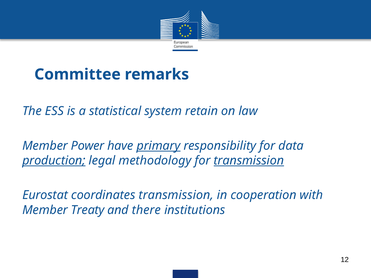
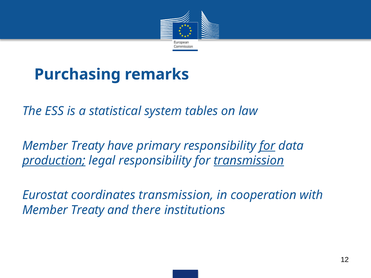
Committee: Committee -> Purchasing
retain: retain -> tables
Power at (88, 146): Power -> Treaty
primary underline: present -> none
for at (267, 146) underline: none -> present
legal methodology: methodology -> responsibility
